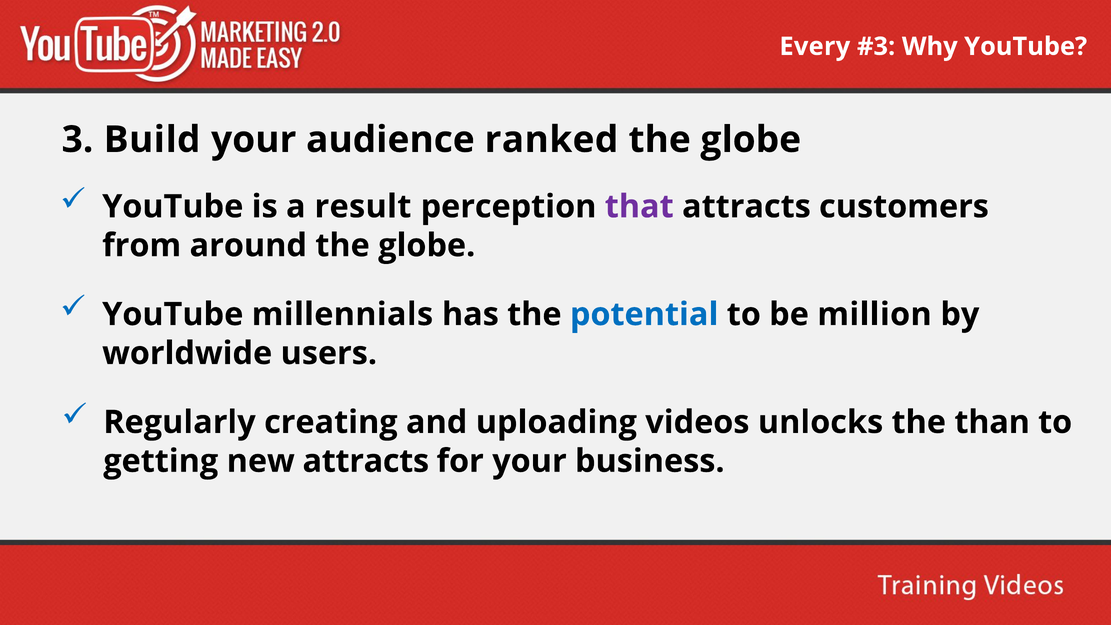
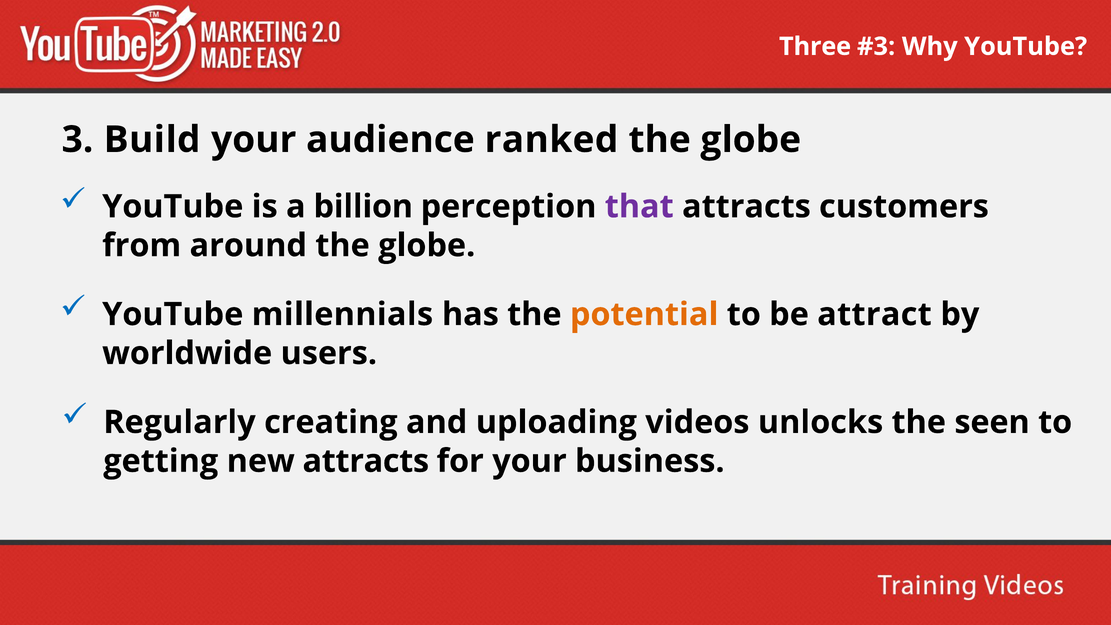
Every: Every -> Three
result: result -> billion
potential colour: blue -> orange
million: million -> attract
than: than -> seen
